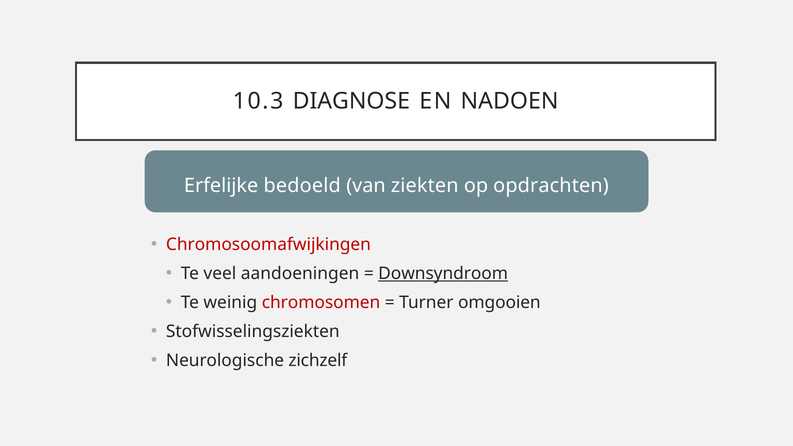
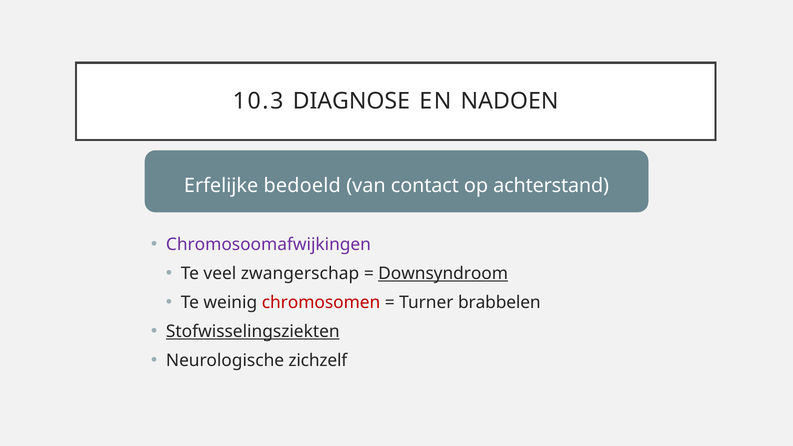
ziekten: ziekten -> contact
opdrachten: opdrachten -> achterstand
Chromosoomafwijkingen colour: red -> purple
aandoeningen: aandoeningen -> zwangerschap
omgooien: omgooien -> brabbelen
Stofwisselingsziekten underline: none -> present
